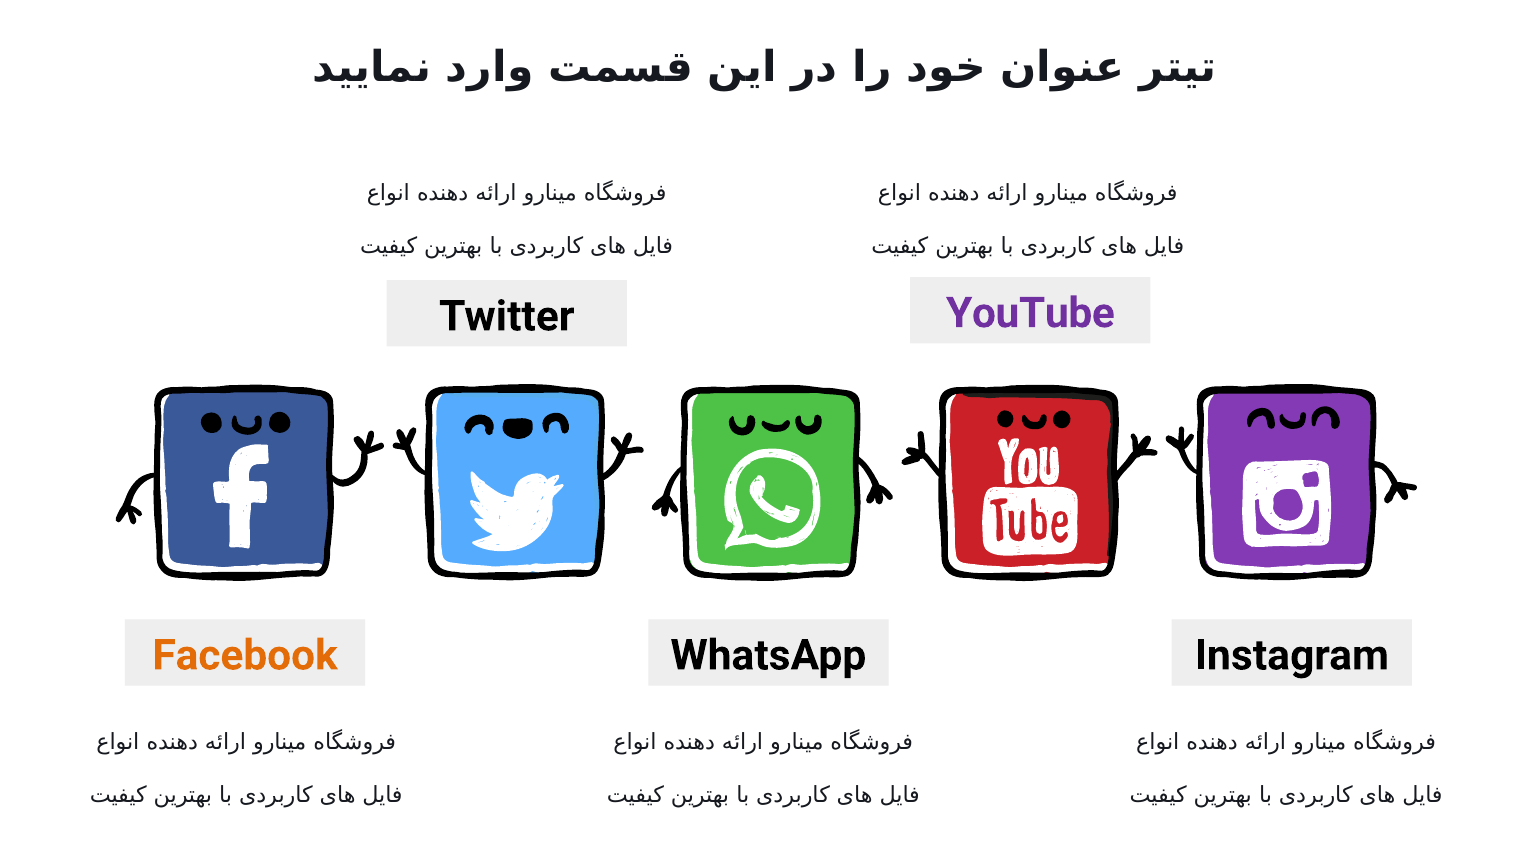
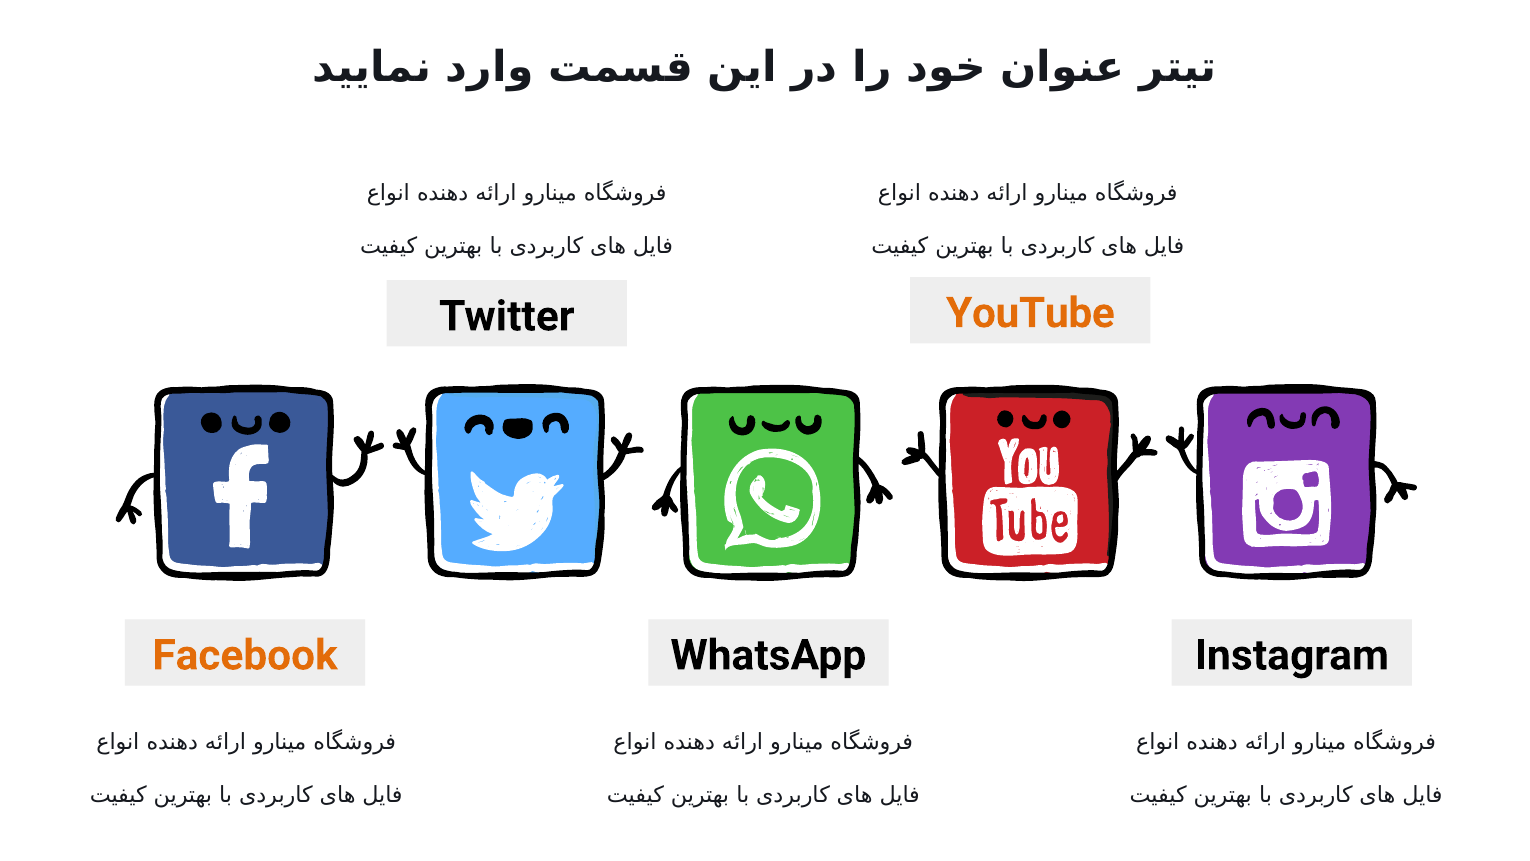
YouTube colour: purple -> orange
